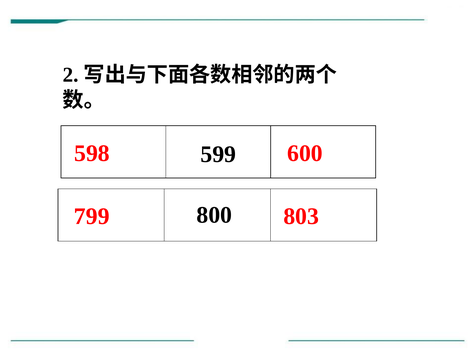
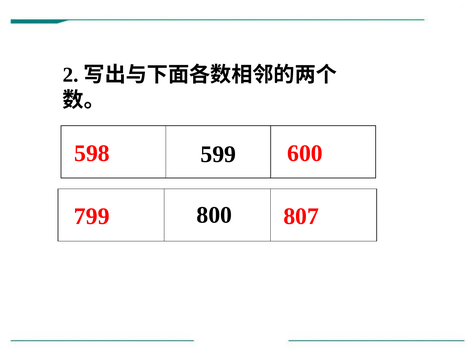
803: 803 -> 807
